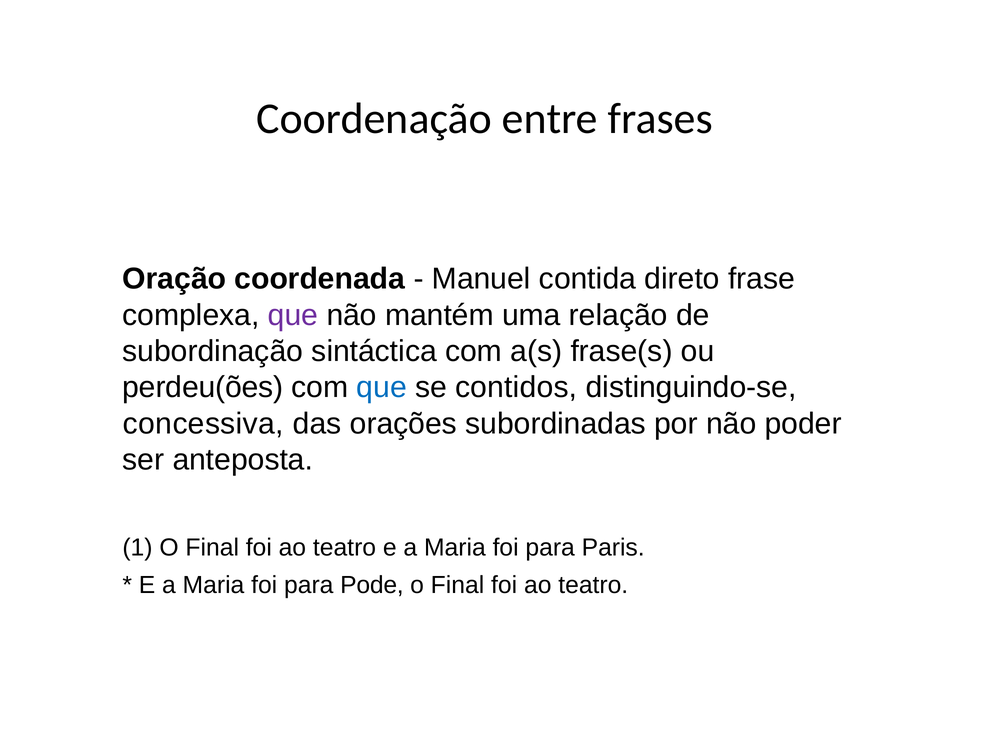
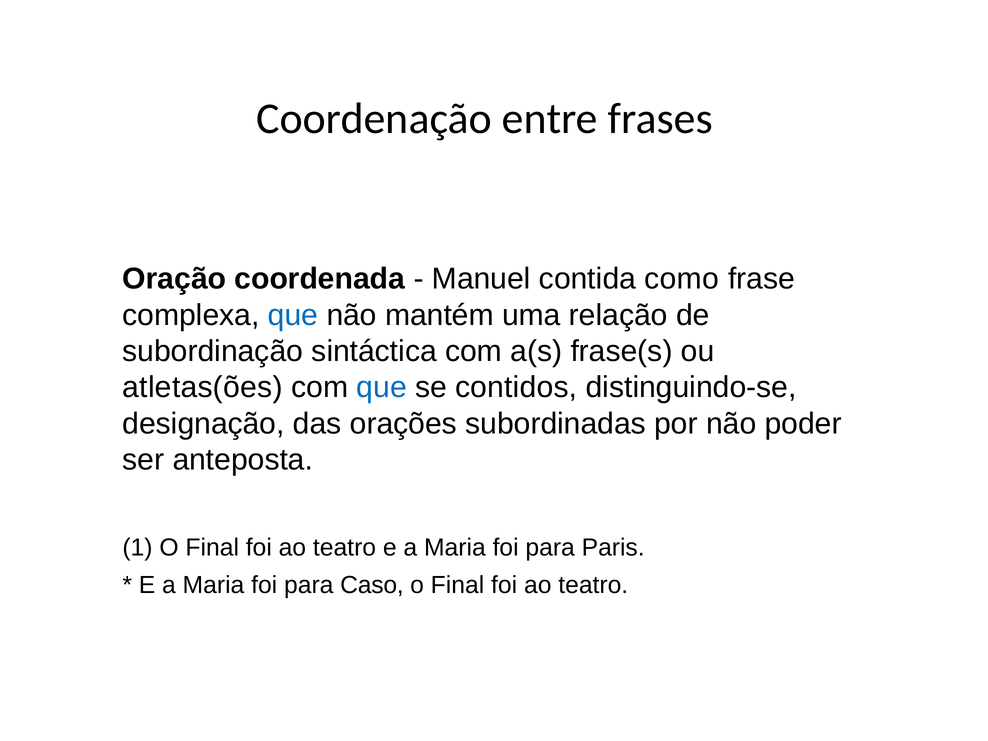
direto: direto -> como
que at (293, 315) colour: purple -> blue
perdeu(ões: perdeu(ões -> atletas(ões
concessiva: concessiva -> designação
Pode: Pode -> Caso
